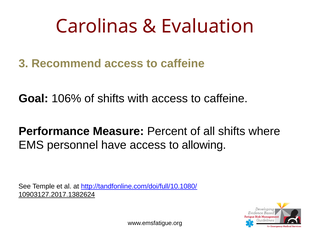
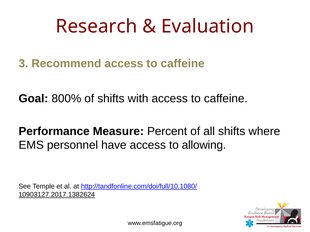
Carolinas: Carolinas -> Research
106%: 106% -> 800%
